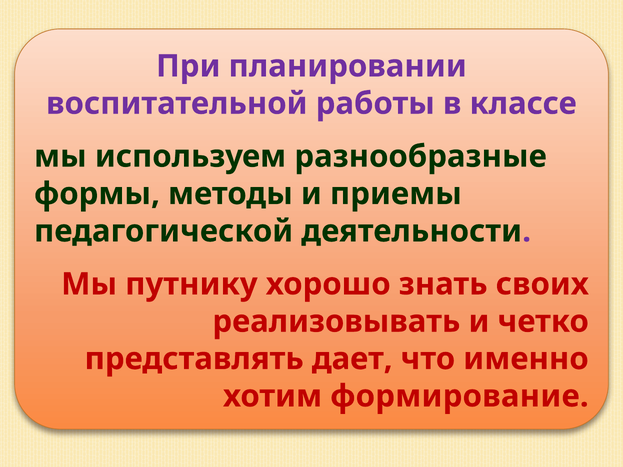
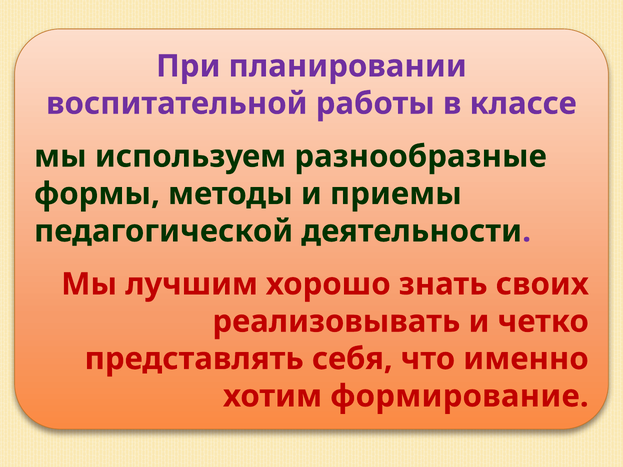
путнику: путнику -> лучшим
дает: дает -> себя
